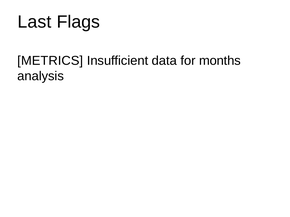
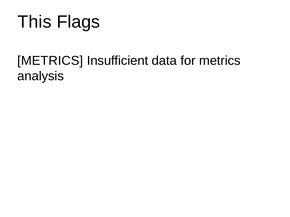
Last: Last -> This
for months: months -> metrics
